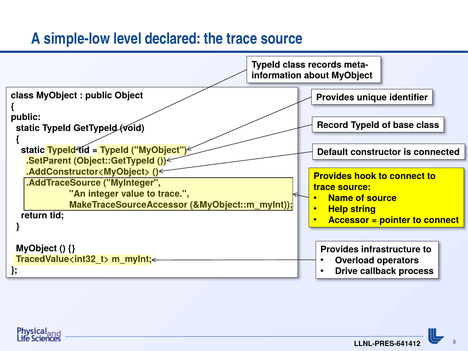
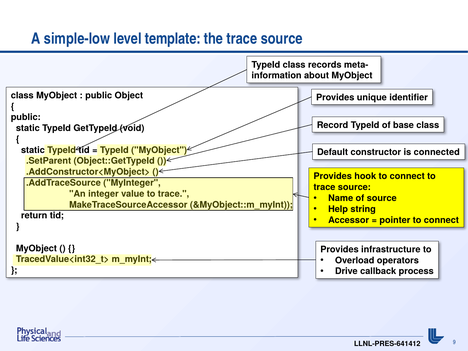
declared: declared -> template
